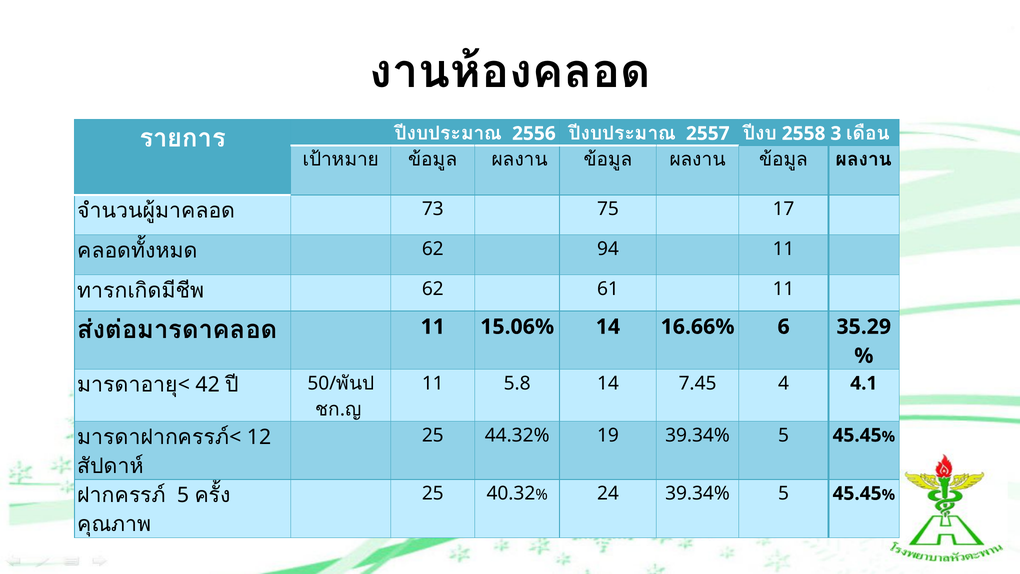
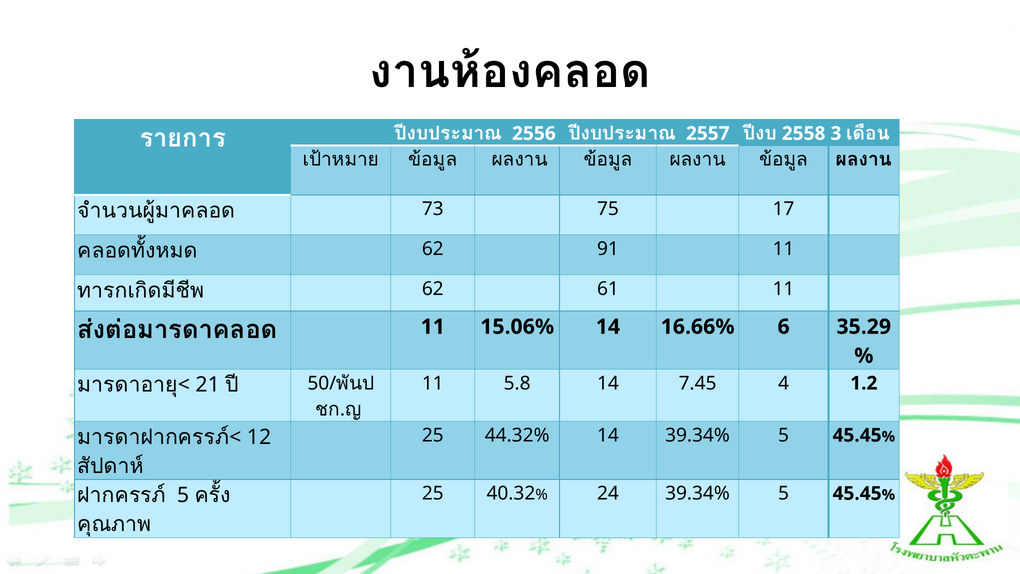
94: 94 -> 91
4.1: 4.1 -> 1.2
42: 42 -> 21
44.32% 19: 19 -> 14
